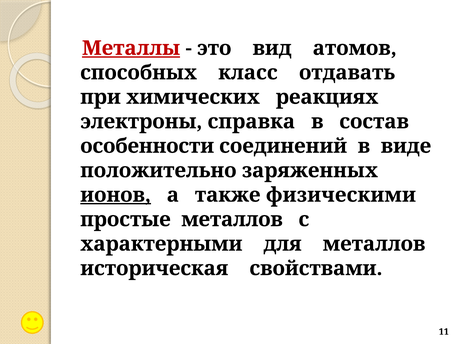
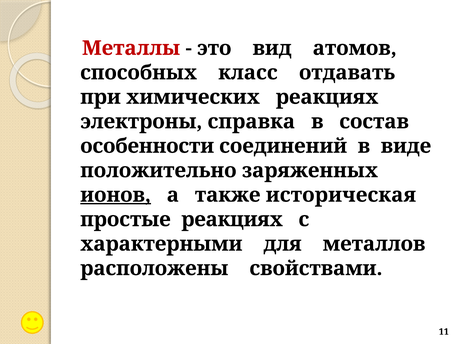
Металлы underline: present -> none
физическими: физическими -> историческая
простые металлов: металлов -> реакциях
историческая: историческая -> расположены
